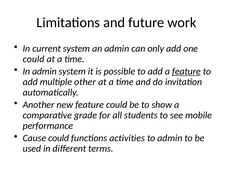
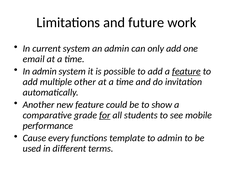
could at (34, 59): could -> email
for underline: none -> present
Cause could: could -> every
activities: activities -> template
